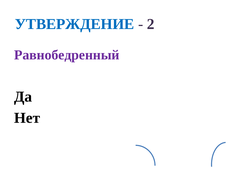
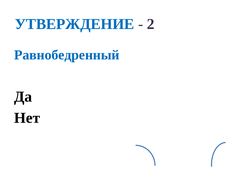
Равнобедренный colour: purple -> blue
